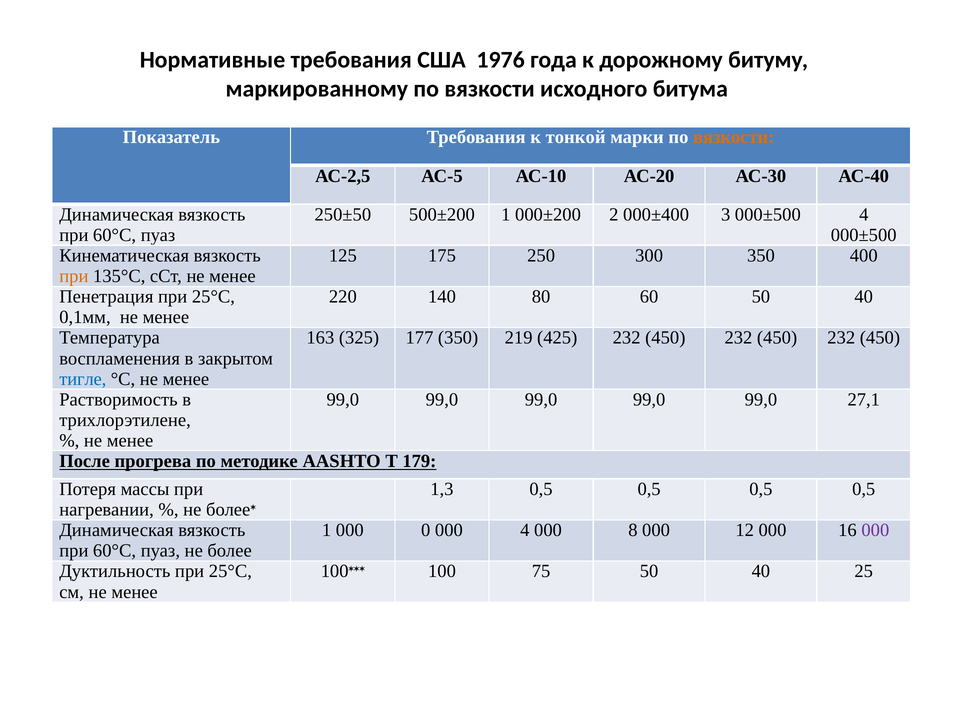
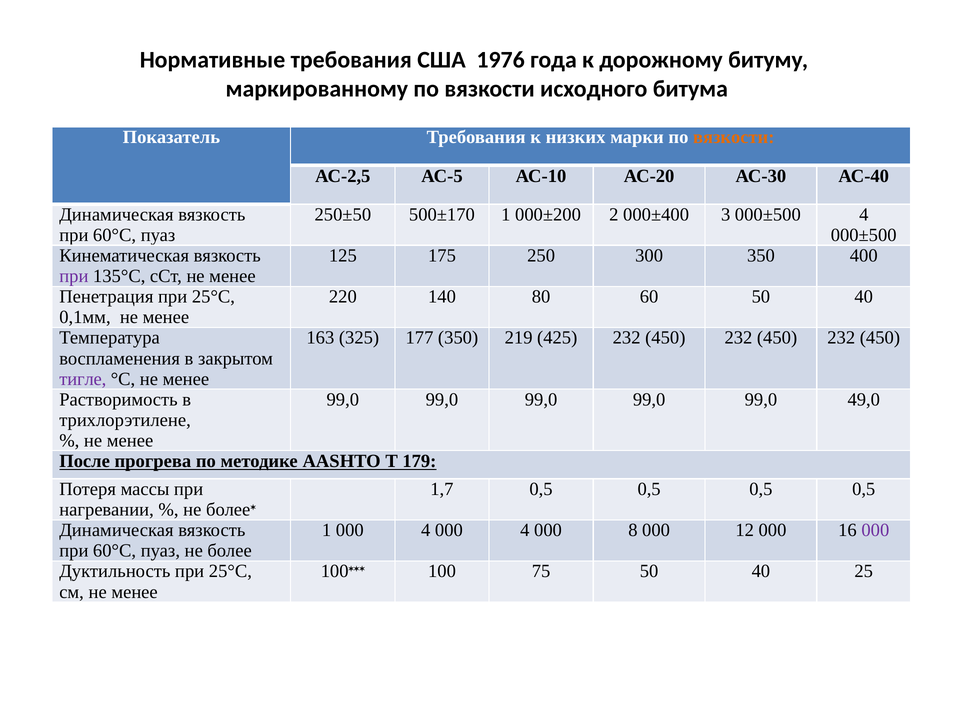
тонкой: тонкой -> низких
500±200: 500±200 -> 500±170
при at (74, 276) colour: orange -> purple
тигле colour: blue -> purple
27,1: 27,1 -> 49,0
1,3: 1,3 -> 1,7
1 000 0: 0 -> 4
